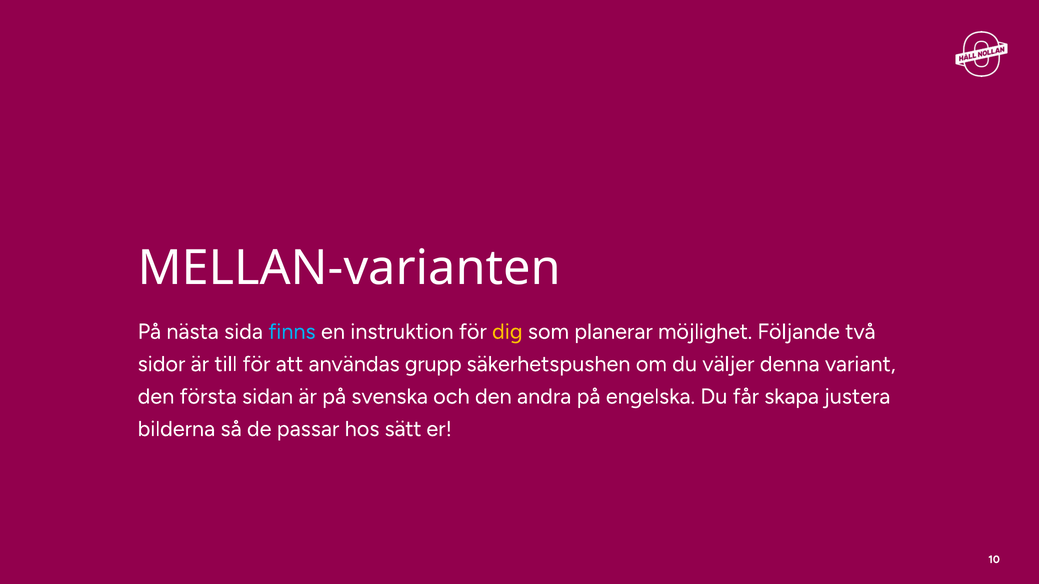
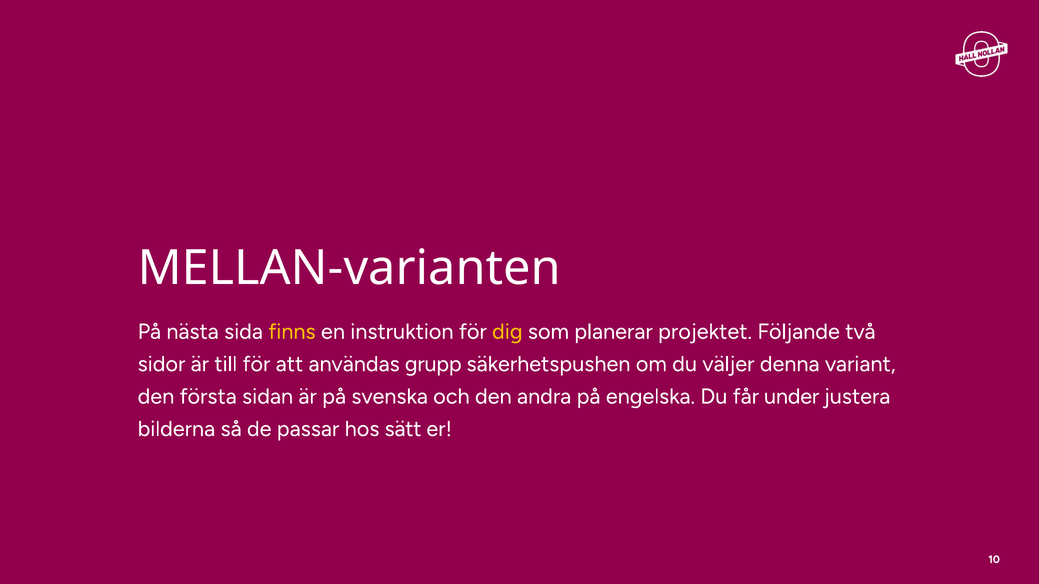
finns colour: light blue -> yellow
möjlighet: möjlighet -> projektet
skapa: skapa -> under
